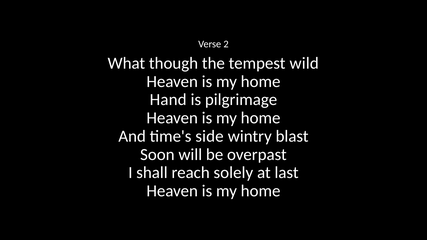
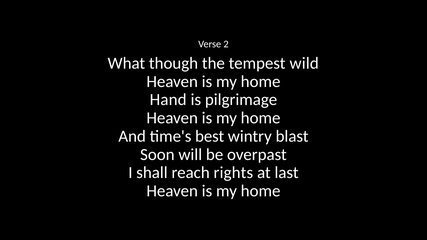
side: side -> best
solely: solely -> rights
